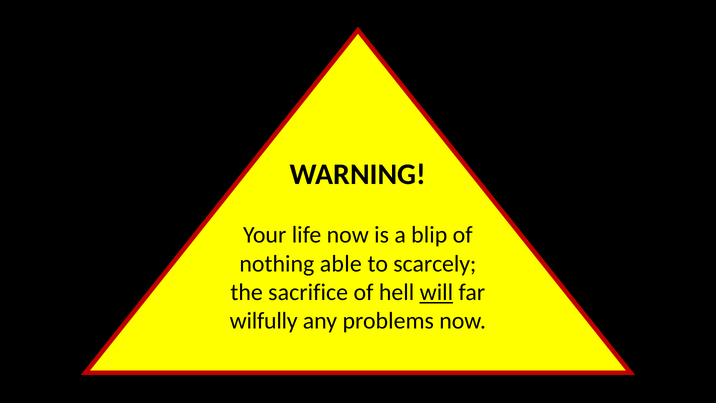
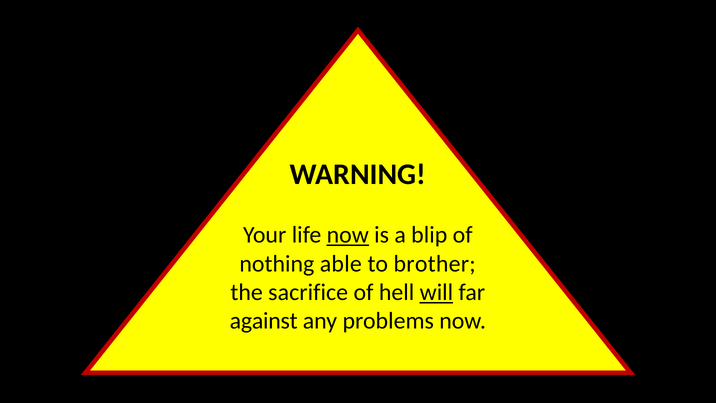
now at (348, 235) underline: none -> present
scarcely: scarcely -> brother
wilfully: wilfully -> against
